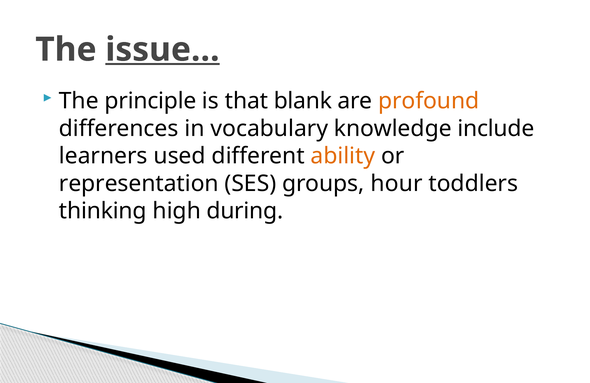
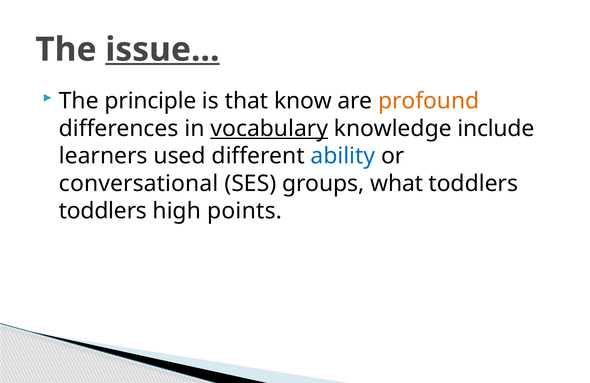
blank: blank -> know
vocabulary underline: none -> present
ability colour: orange -> blue
representation: representation -> conversational
hour: hour -> what
thinking at (103, 211): thinking -> toddlers
during: during -> points
